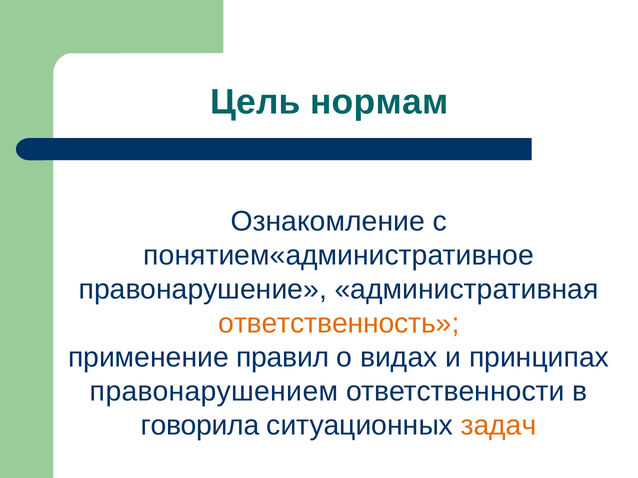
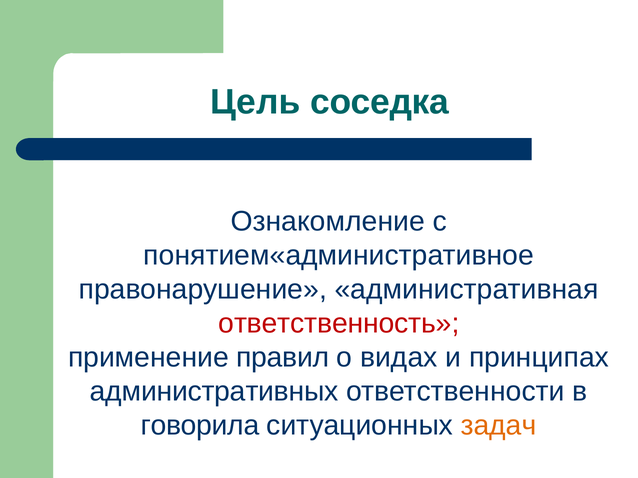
нормам: нормам -> соседка
ответственность colour: orange -> red
правонарушением: правонарушением -> административных
